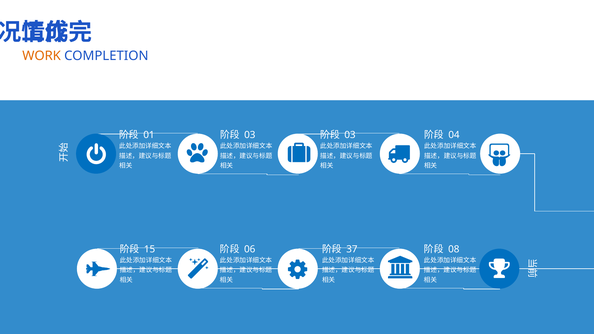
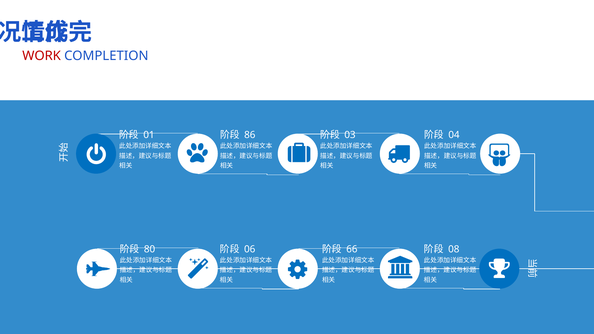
WORK colour: orange -> red
03 at (250, 135): 03 -> 86
15: 15 -> 80
37: 37 -> 66
